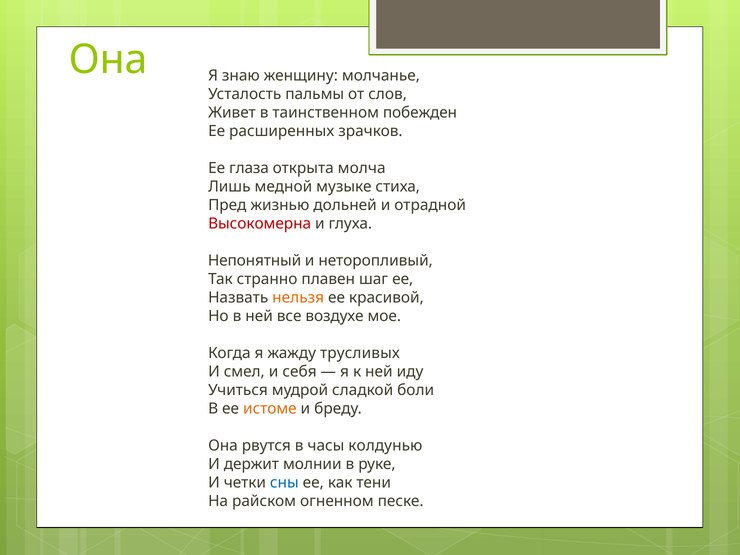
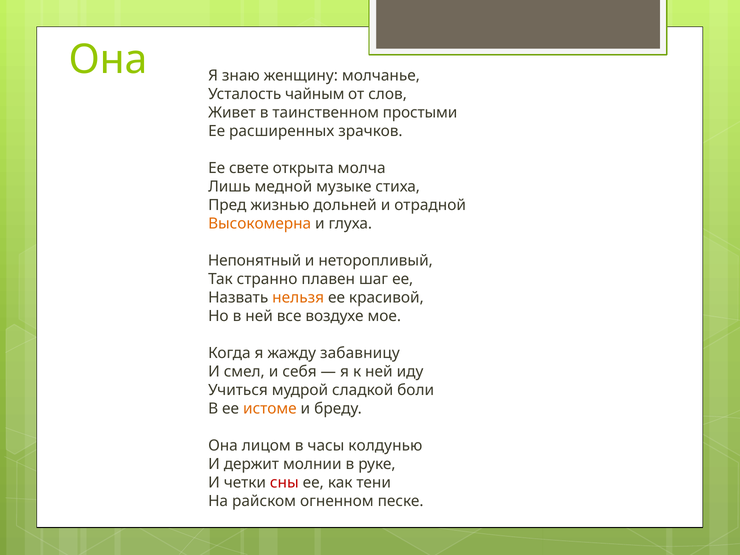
пальмы: пальмы -> чайным
побежден: побежден -> простыми
глаза: глаза -> свете
Высокомерна colour: red -> orange
трусливых: трусливых -> забавницу
рвутся: рвутся -> лицом
сны colour: blue -> red
